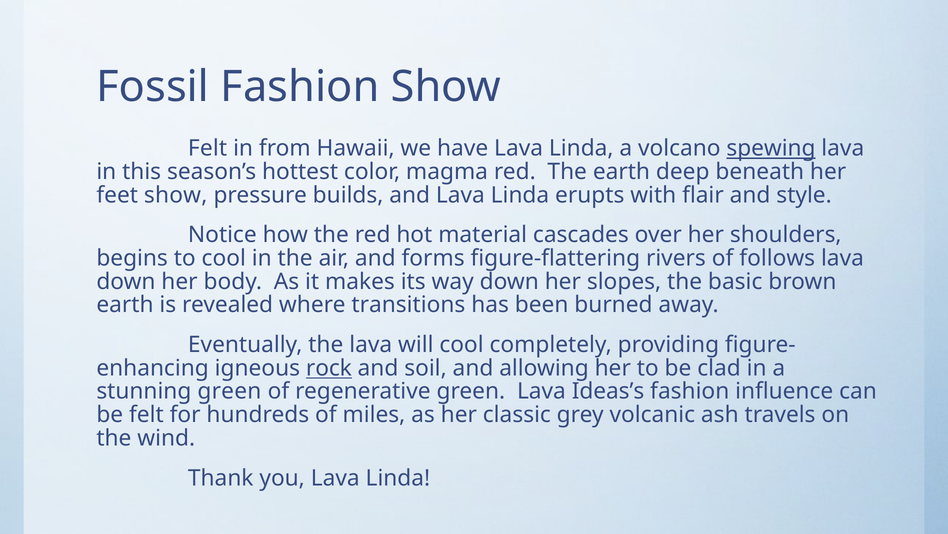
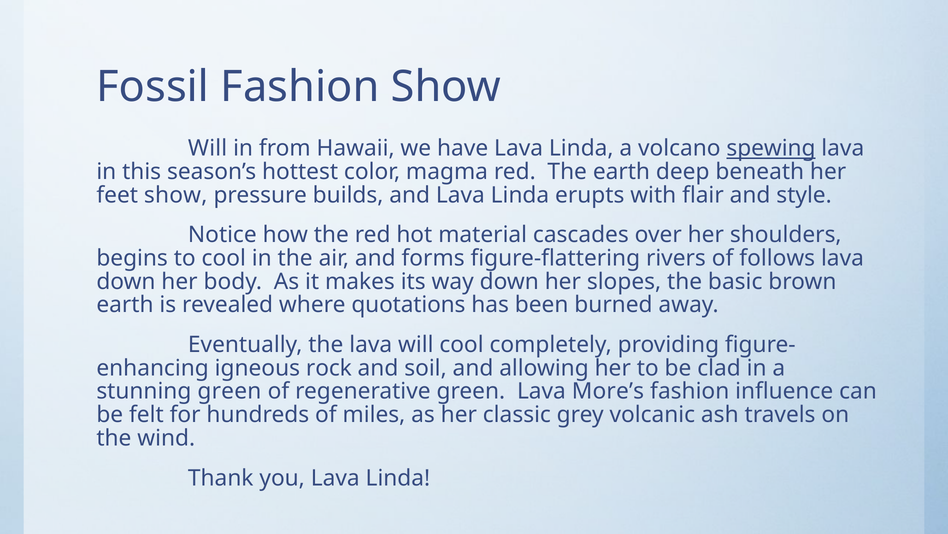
Felt at (208, 148): Felt -> Will
transitions: transitions -> quotations
rock underline: present -> none
Ideas’s: Ideas’s -> More’s
